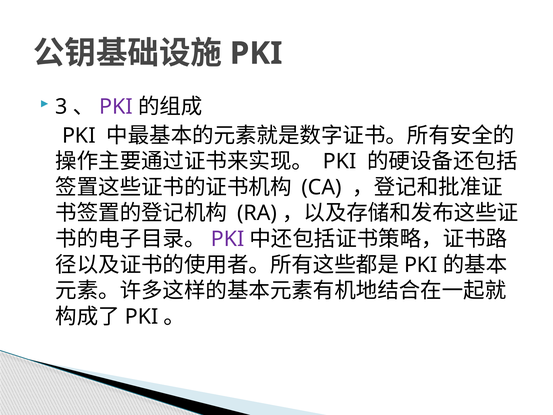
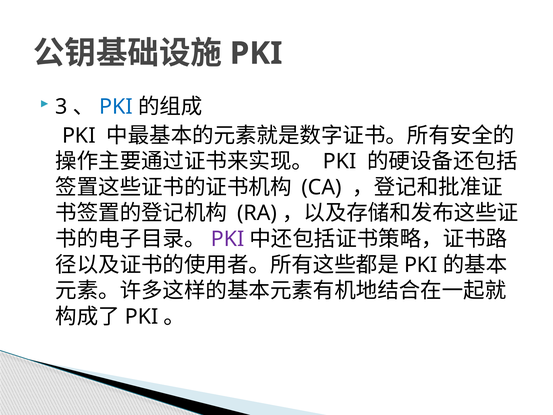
PKI at (116, 107) colour: purple -> blue
